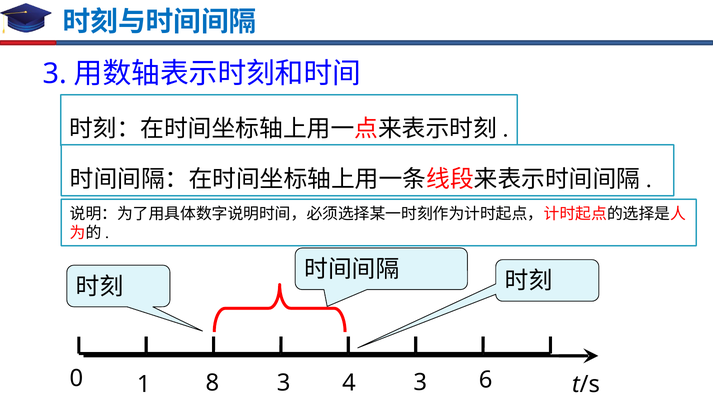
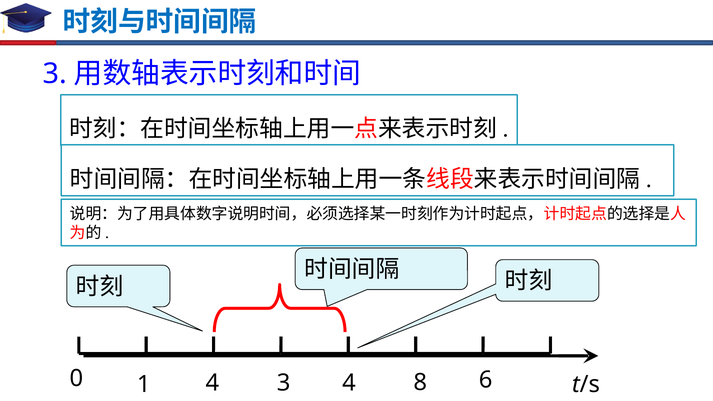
1 8: 8 -> 4
4 3: 3 -> 8
